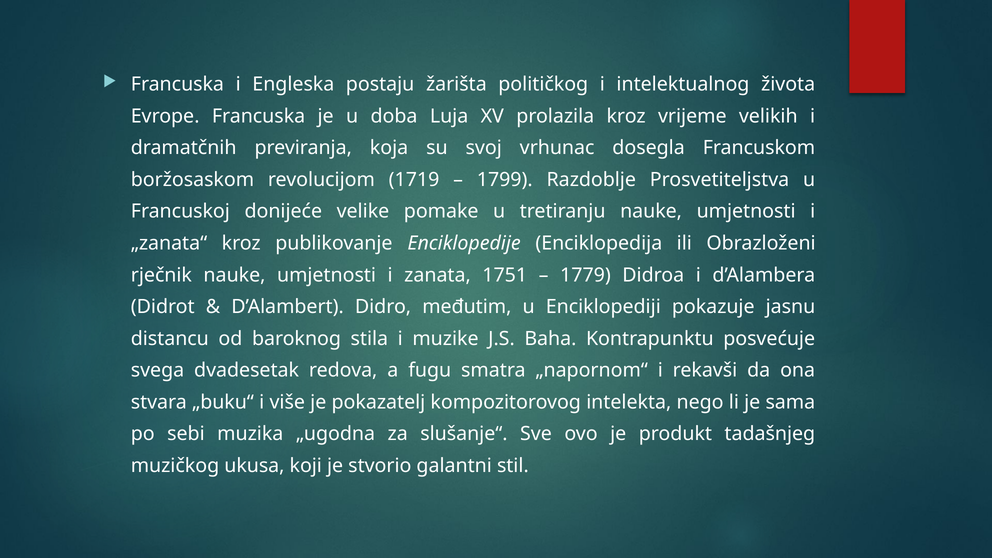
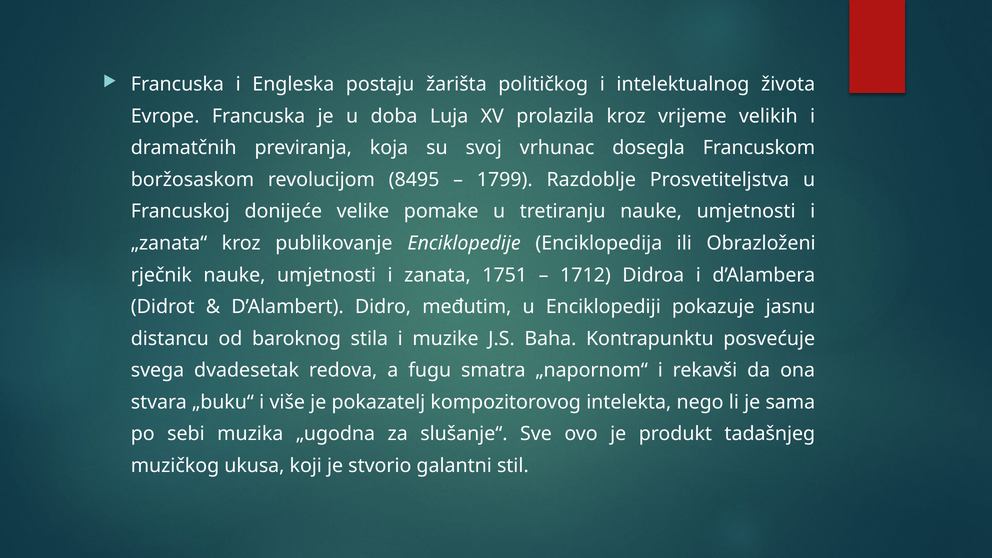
1719: 1719 -> 8495
1779: 1779 -> 1712
